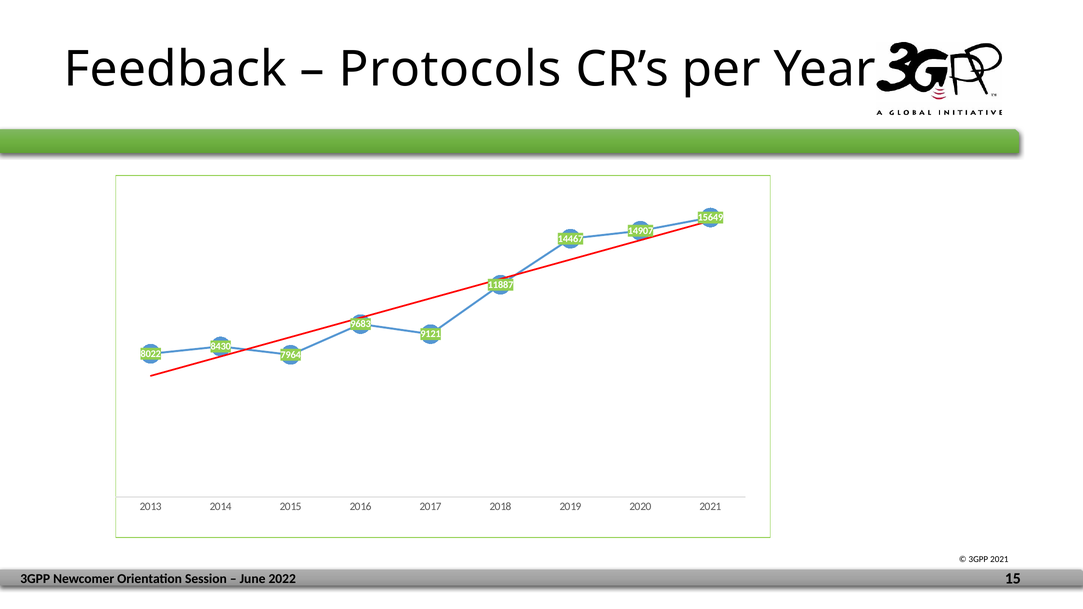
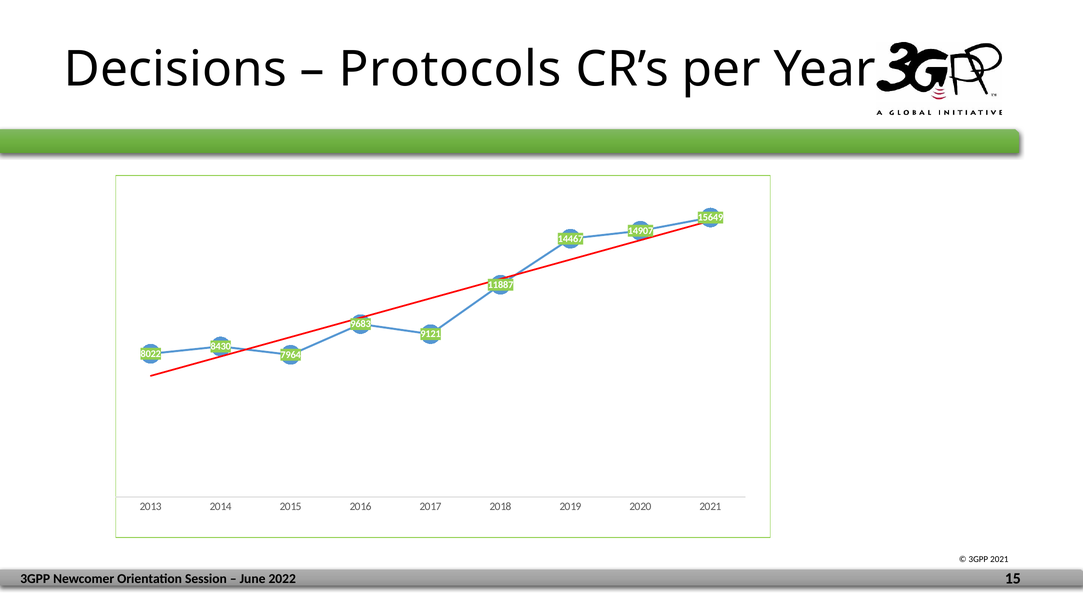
Feedback: Feedback -> Decisions
